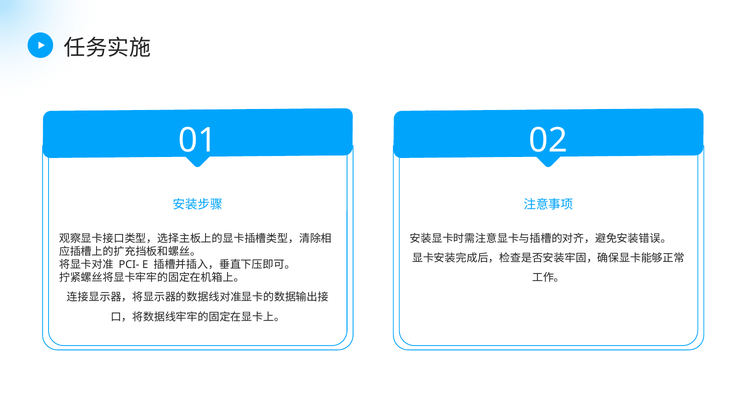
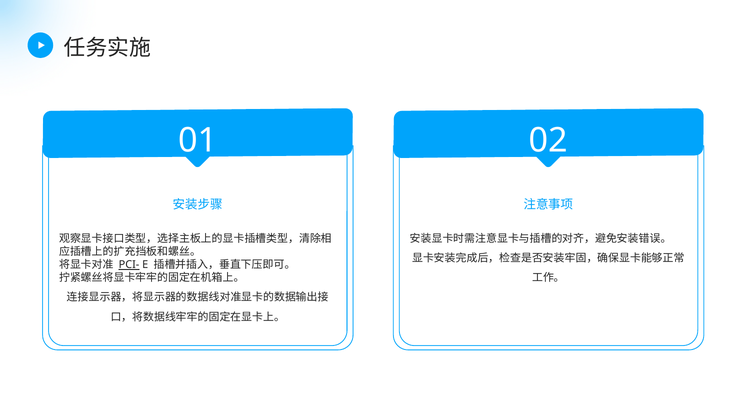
PCI- underline: none -> present
